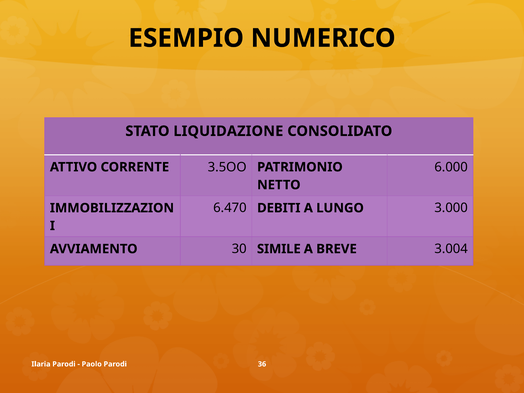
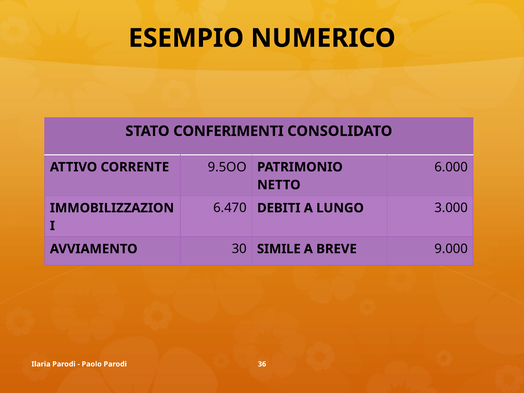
LIQUIDAZIONE: LIQUIDAZIONE -> CONFERIMENTI
3.5OO: 3.5OO -> 9.5OO
3.004: 3.004 -> 9.000
